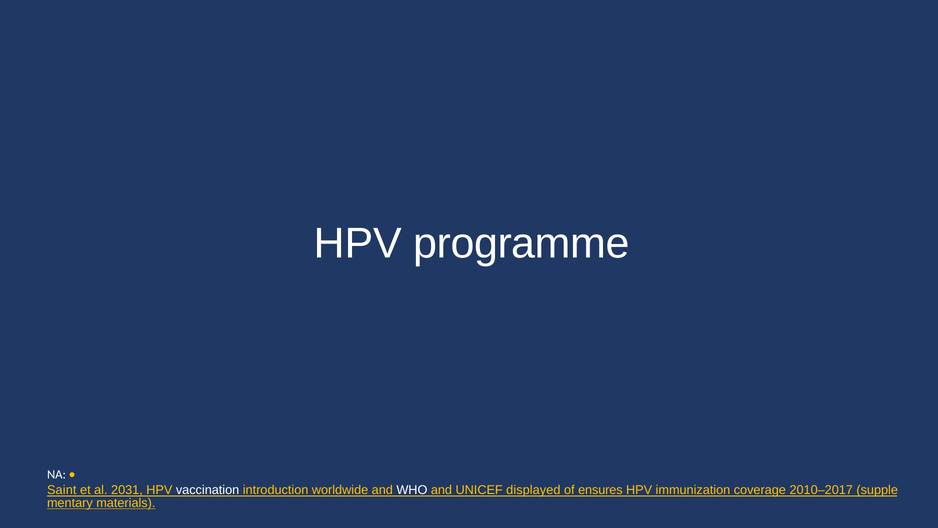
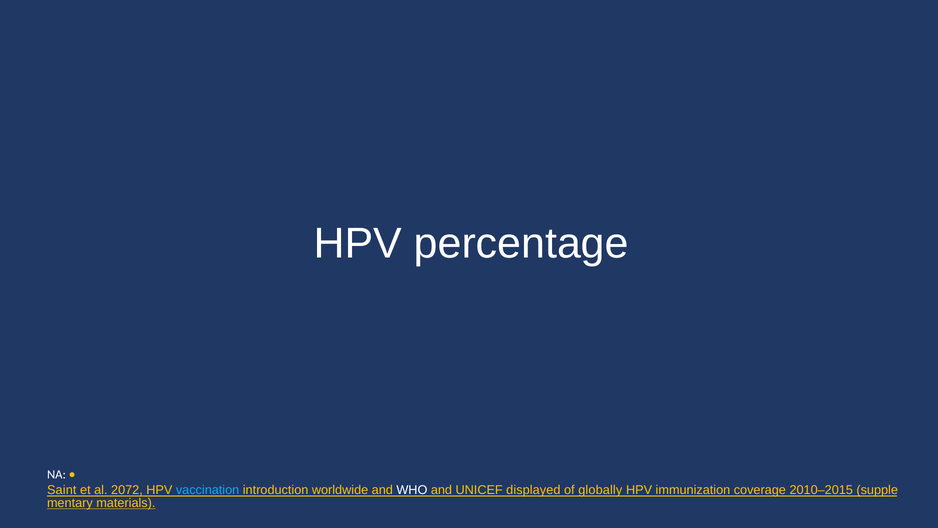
programme: programme -> percentage
2031: 2031 -> 2072
vaccination colour: white -> light blue
ensures: ensures -> globally
2010–2017: 2010–2017 -> 2010–2015
